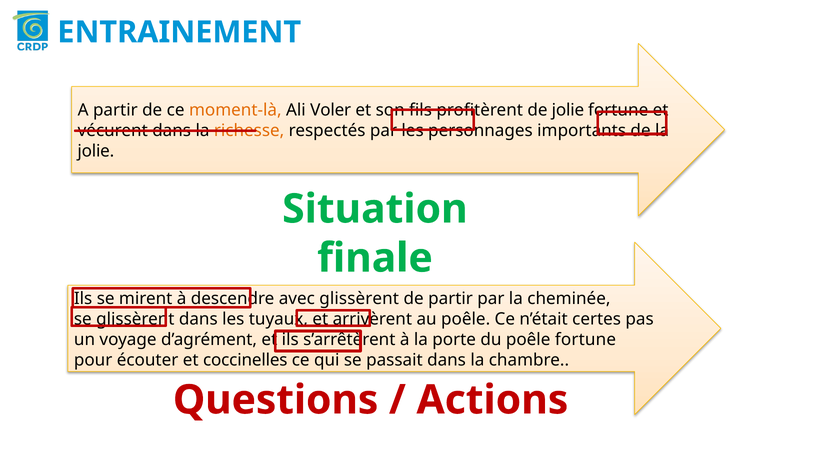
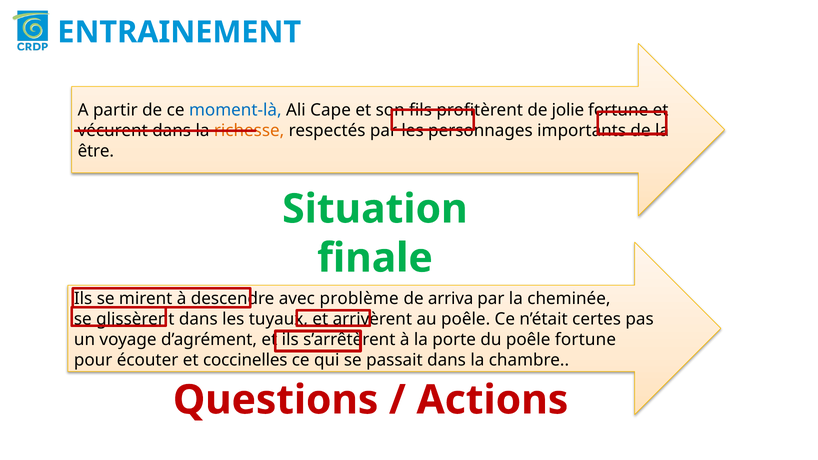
moment-là colour: orange -> blue
Voler: Voler -> Cape
jolie at (96, 151): jolie -> être
avec glissèrent: glissèrent -> problème
de partir: partir -> arriva
